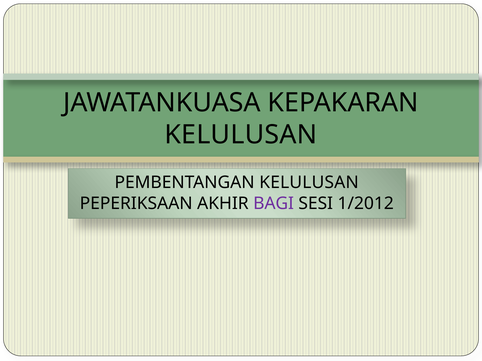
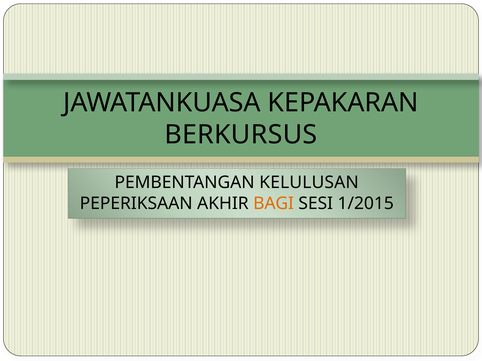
KELULUSAN at (241, 135): KELULUSAN -> BERKURSUS
BAGI colour: purple -> orange
1/2012: 1/2012 -> 1/2015
